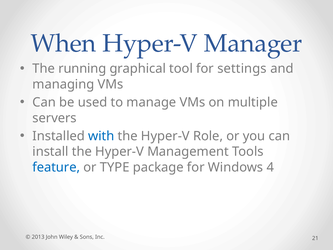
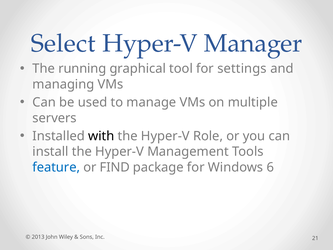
When: When -> Select
with colour: blue -> black
TYPE: TYPE -> FIND
4: 4 -> 6
